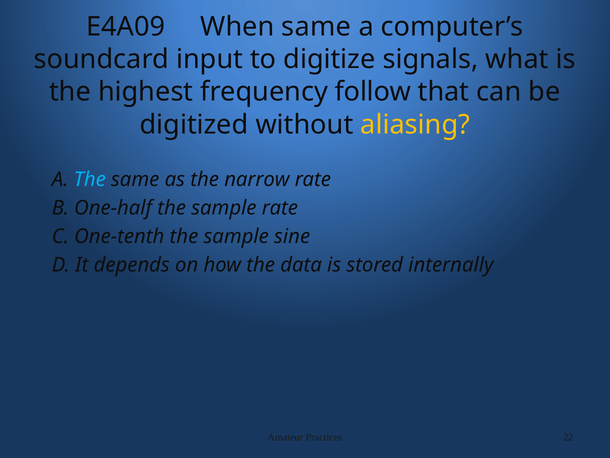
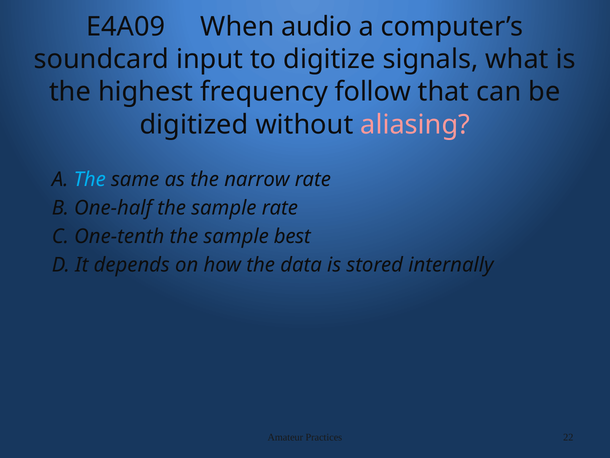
When same: same -> audio
aliasing colour: yellow -> pink
sine: sine -> best
